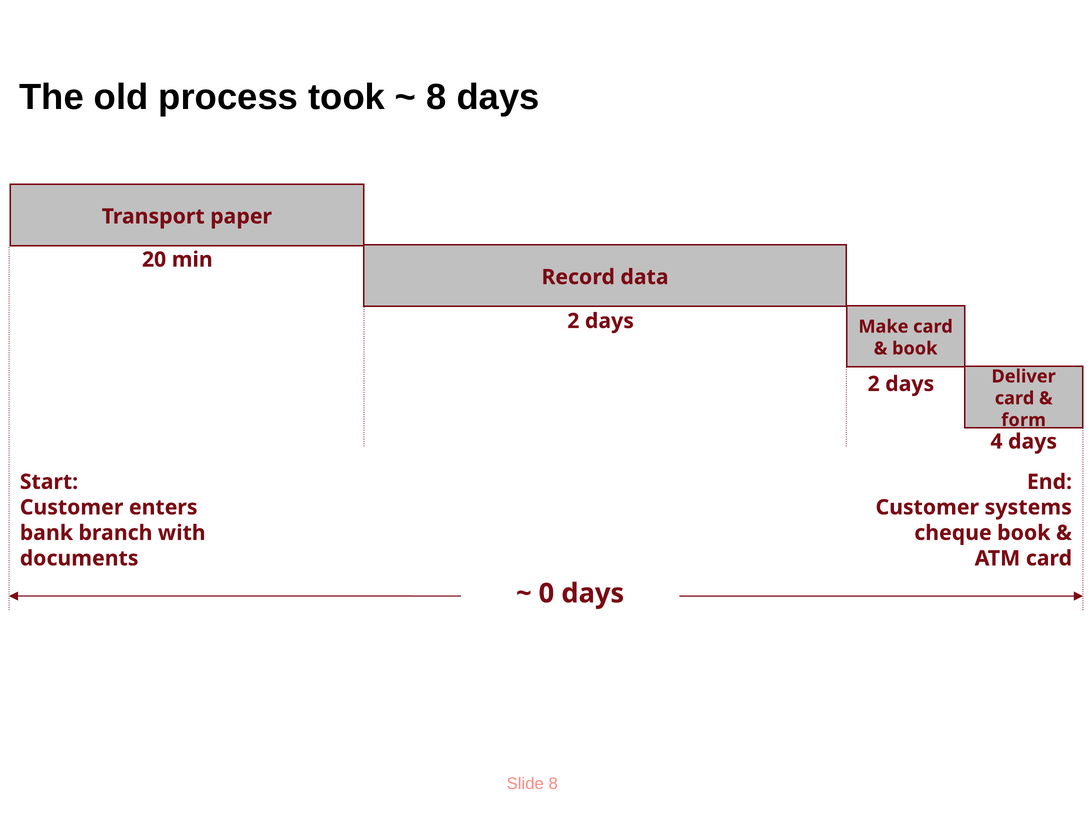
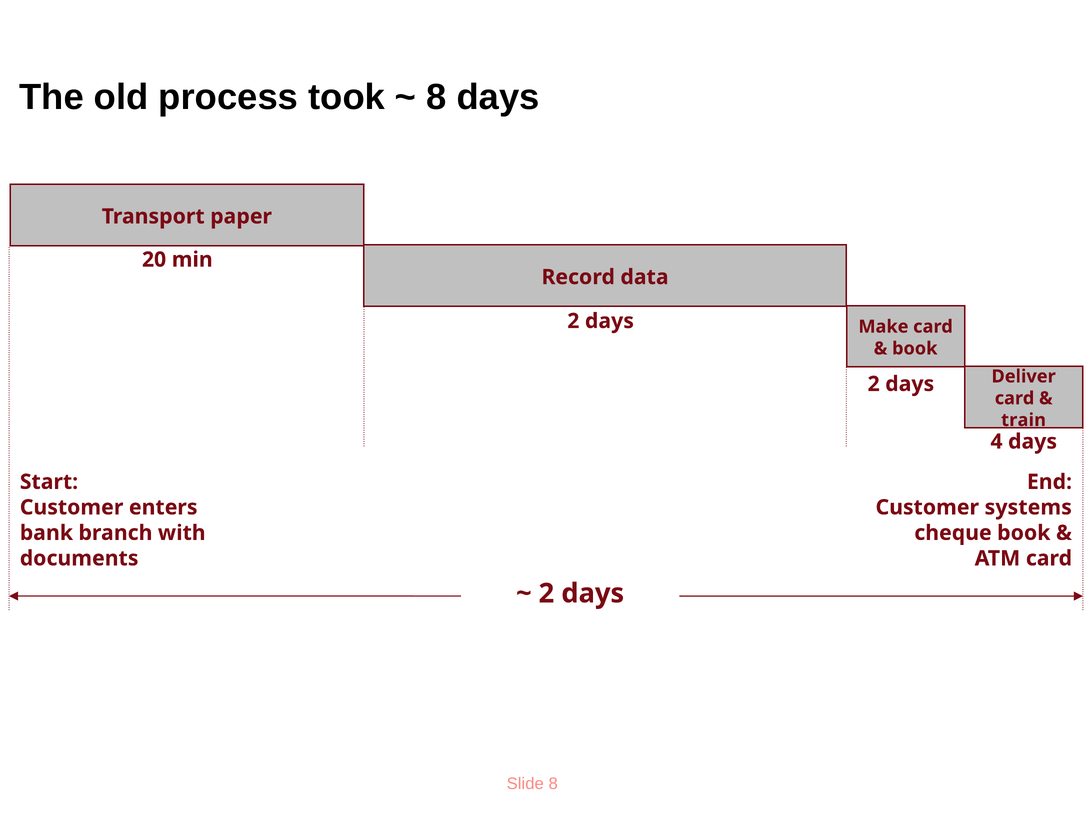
form: form -> train
0 at (546, 593): 0 -> 2
